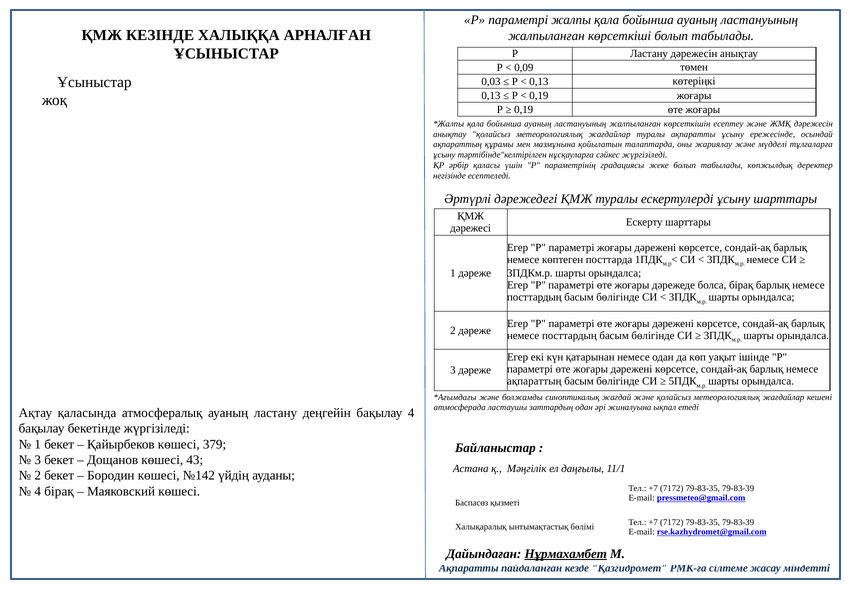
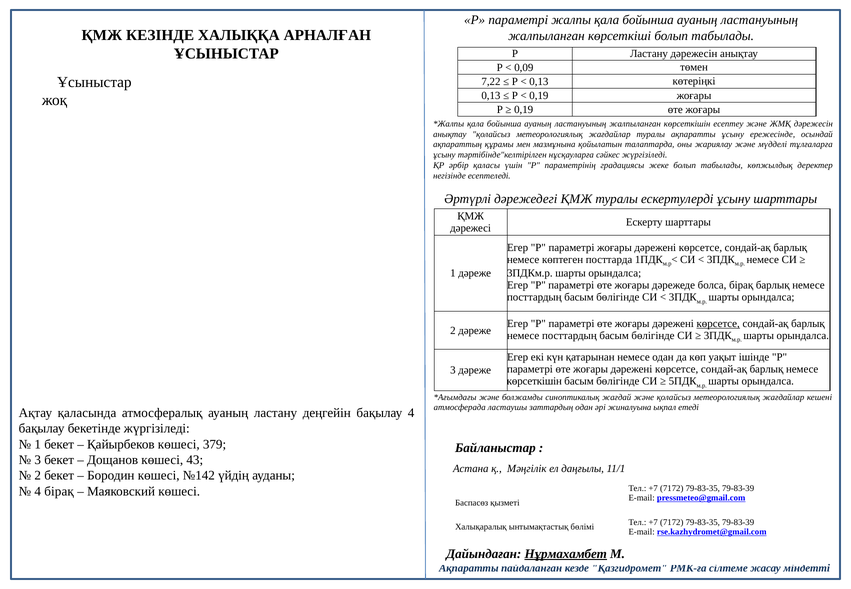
0,03: 0,03 -> 7,22
көрсетсе at (718, 324) underline: none -> present
ақпараттың at (534, 381): ақпараттың -> көрсеткішін
